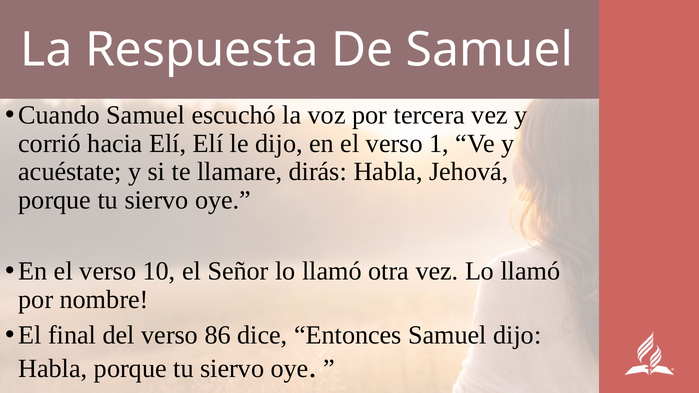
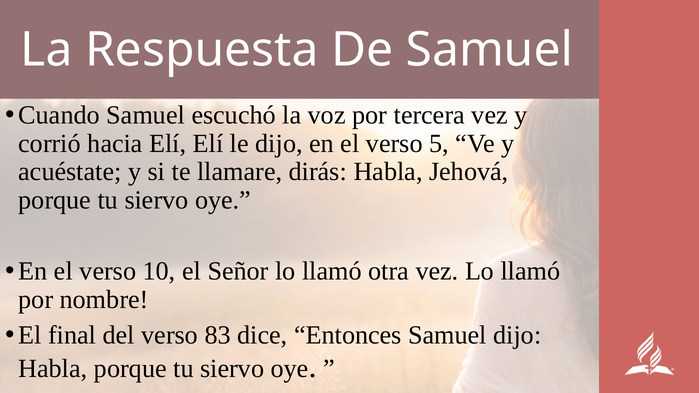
1: 1 -> 5
86: 86 -> 83
